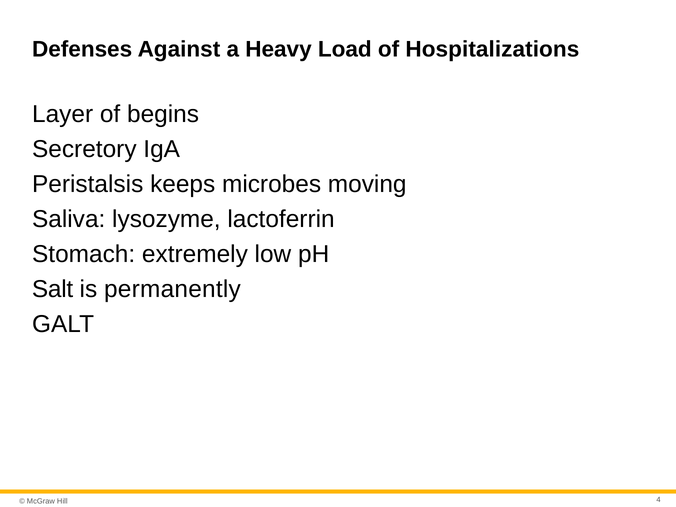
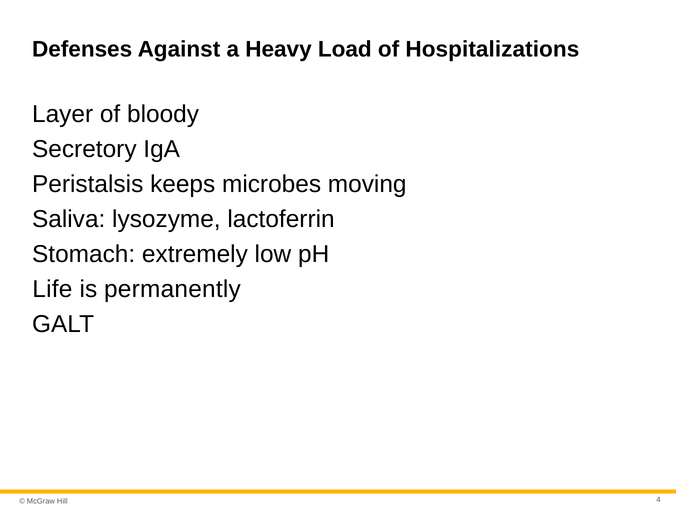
begins: begins -> bloody
Salt: Salt -> Life
